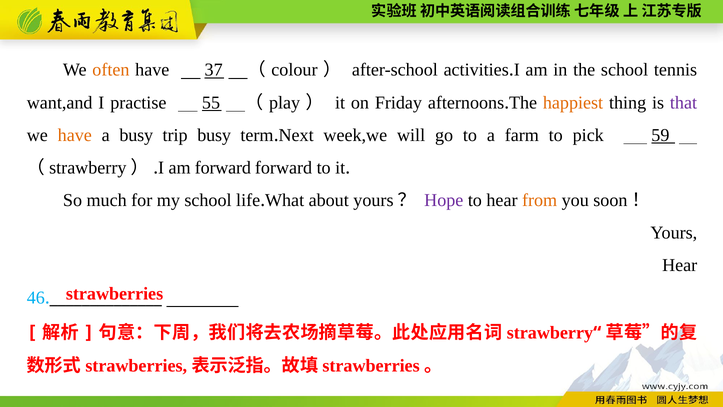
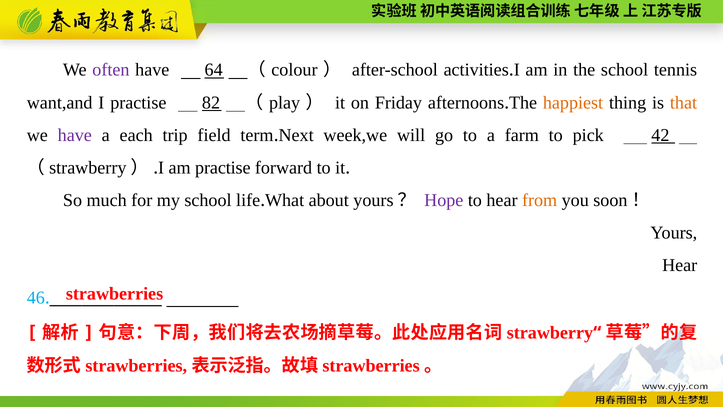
often colour: orange -> purple
37: 37 -> 64
55: 55 -> 82
that colour: purple -> orange
have at (75, 135) colour: orange -> purple
a busy: busy -> each
trip busy: busy -> field
59: 59 -> 42
am forward: forward -> practise
